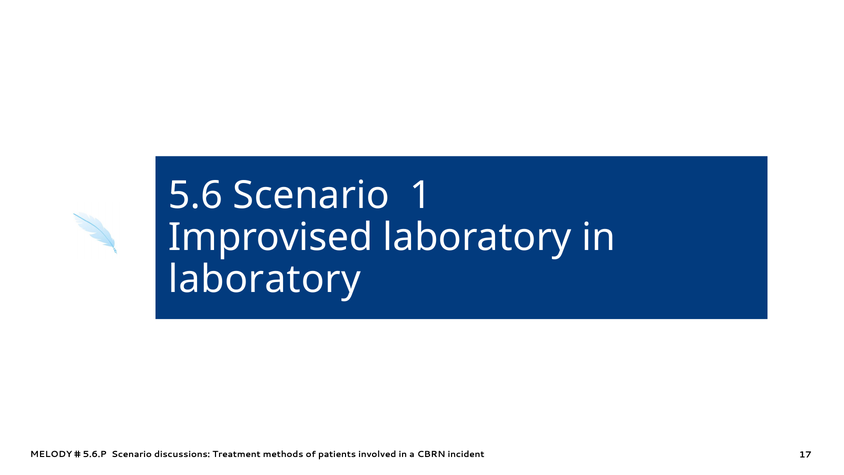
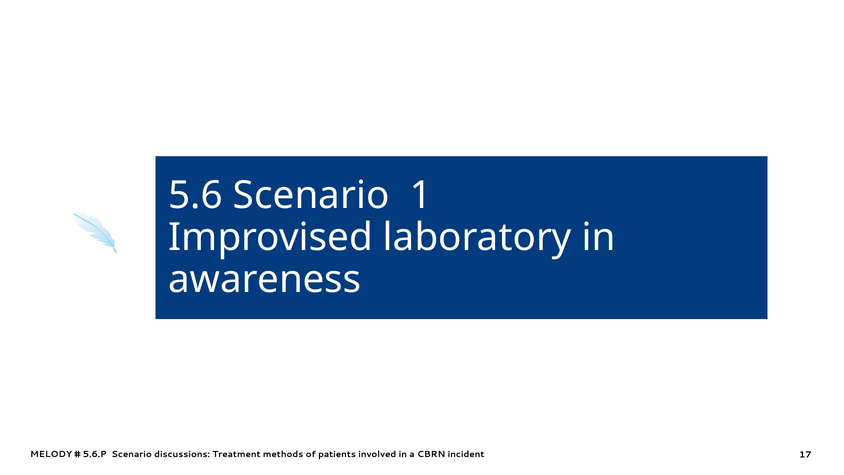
laboratory at (265, 279): laboratory -> awareness
